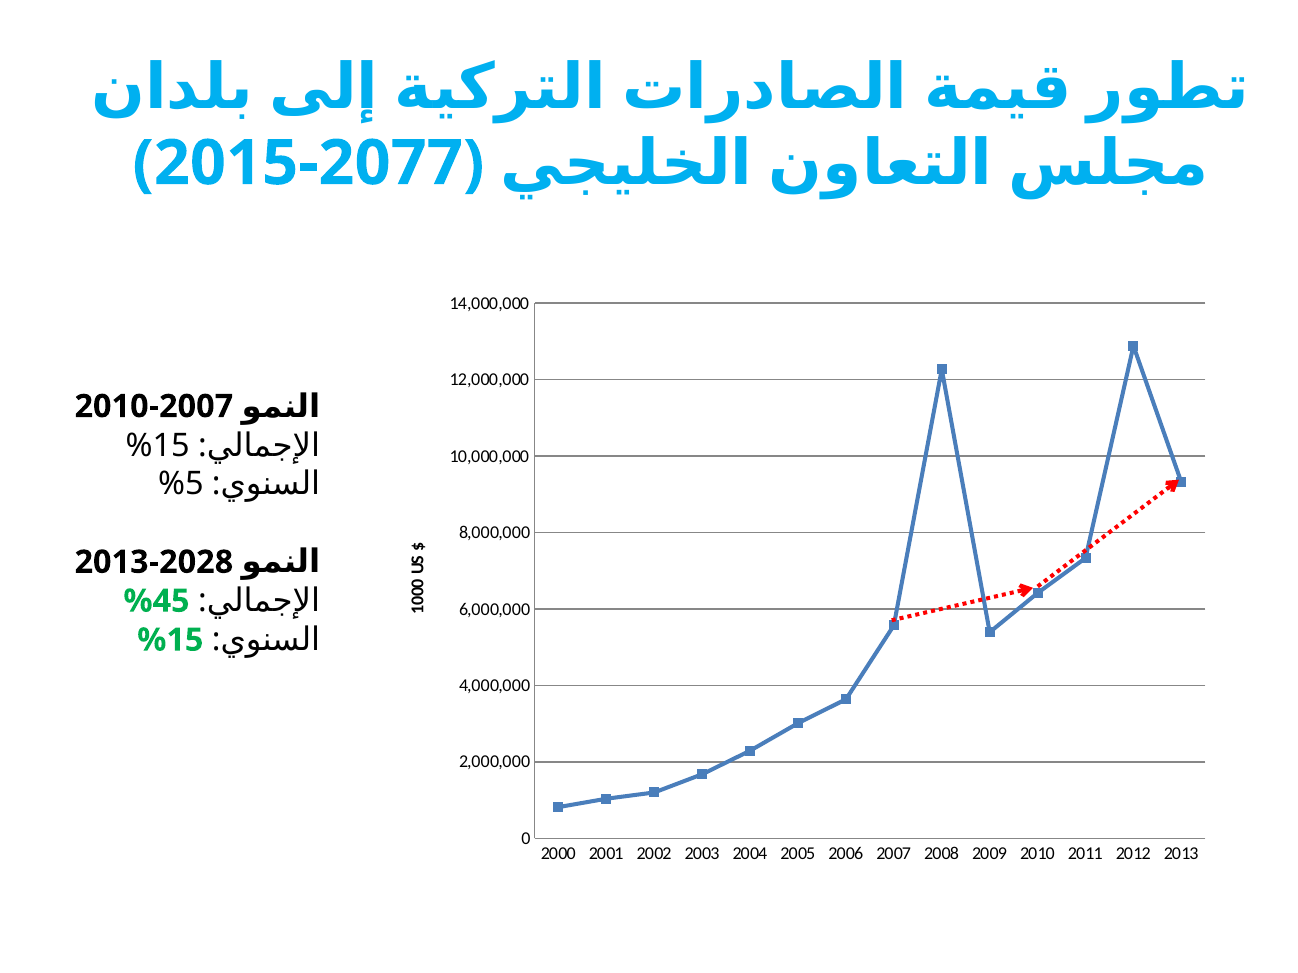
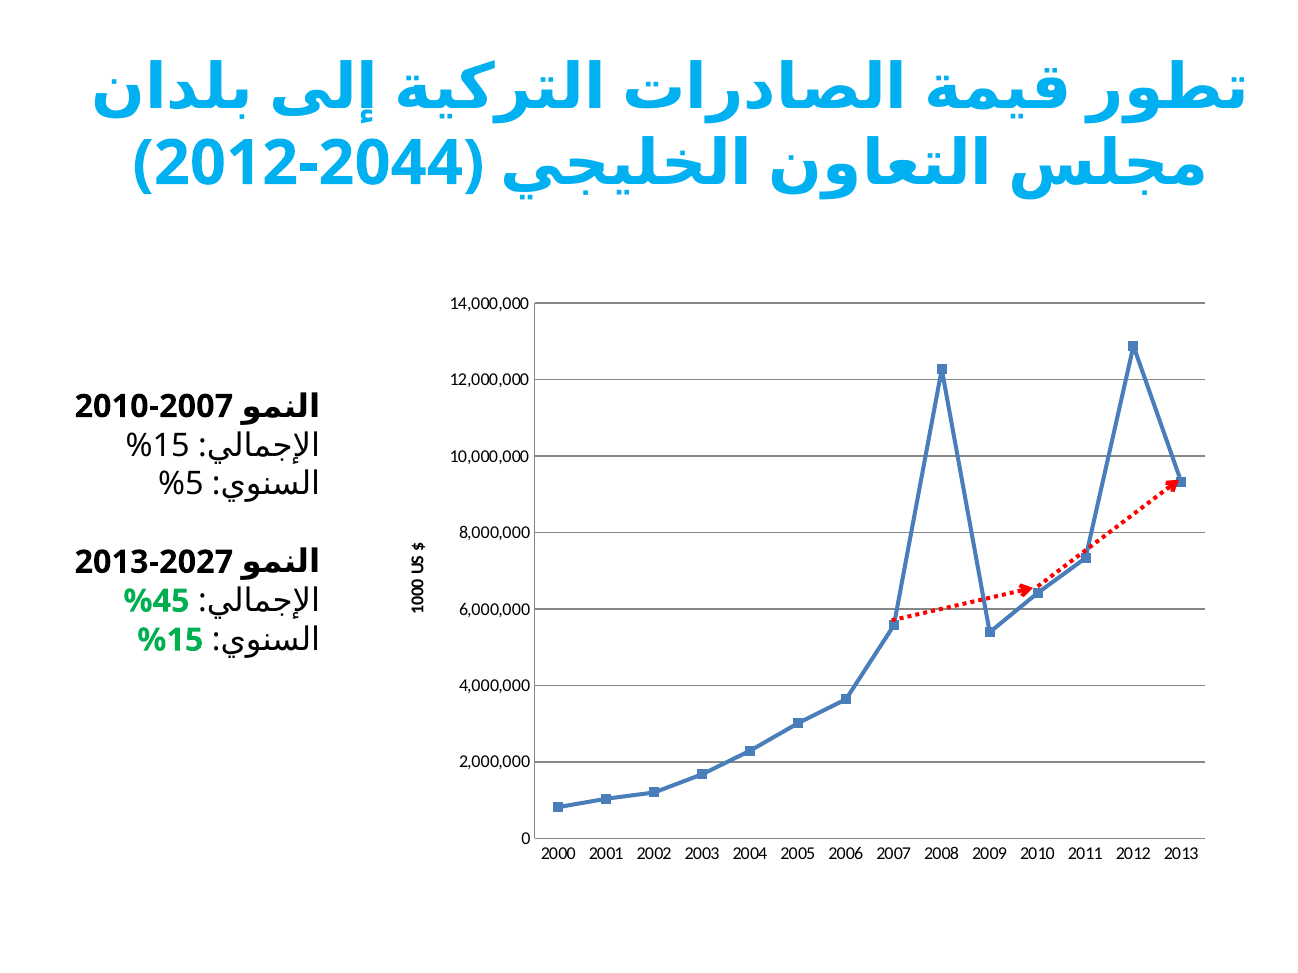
2015 at (226, 163): 2015 -> 2012
2077: 2077 -> 2044
2028: 2028 -> 2027
